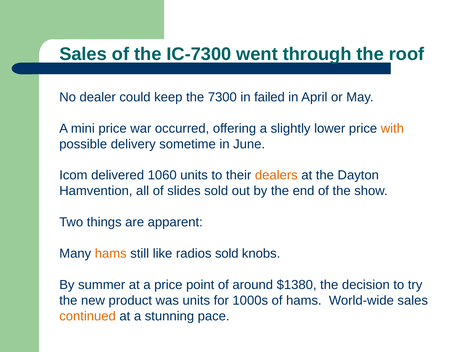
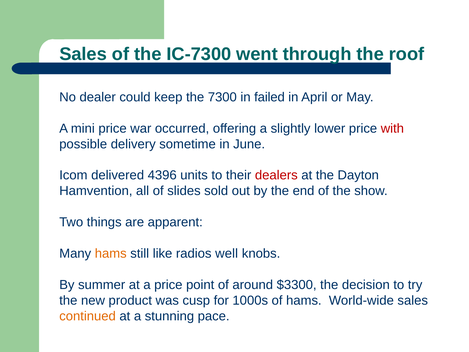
with colour: orange -> red
1060: 1060 -> 4396
dealers colour: orange -> red
radios sold: sold -> well
$1380: $1380 -> $3300
was units: units -> cusp
